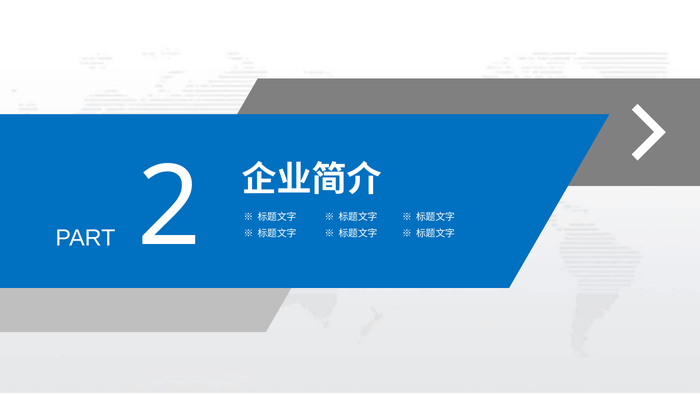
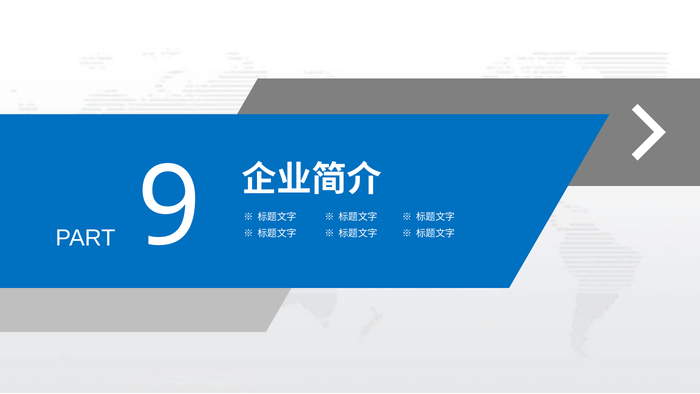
2: 2 -> 9
